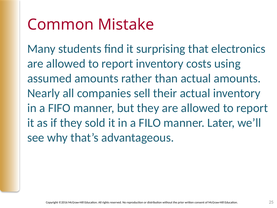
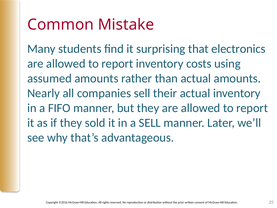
a FILO: FILO -> SELL
